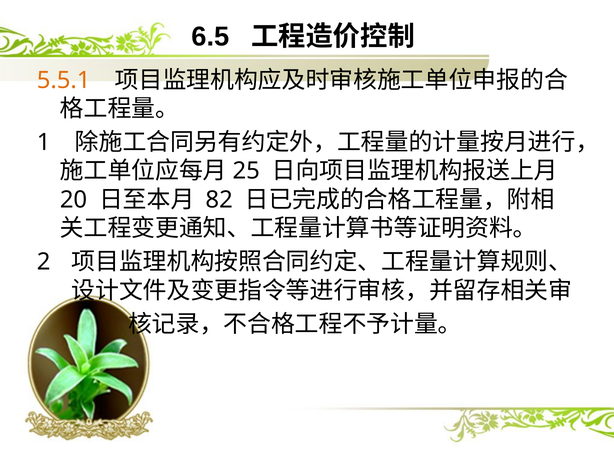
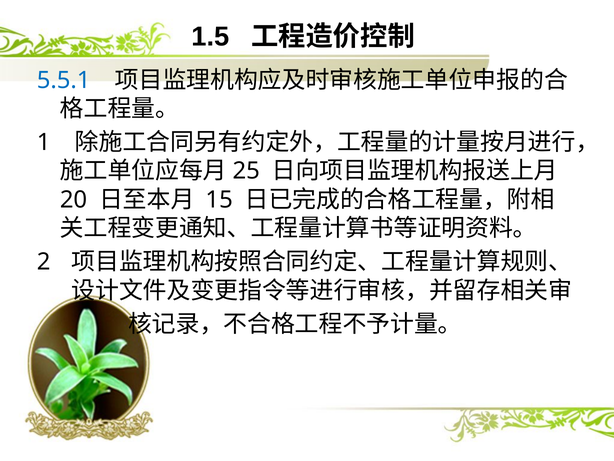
6.5: 6.5 -> 1.5
5.5.1 colour: orange -> blue
82: 82 -> 15
